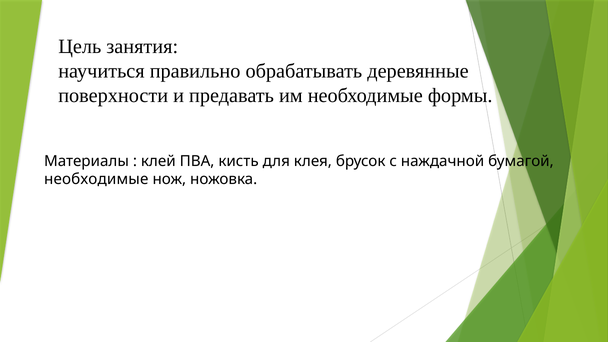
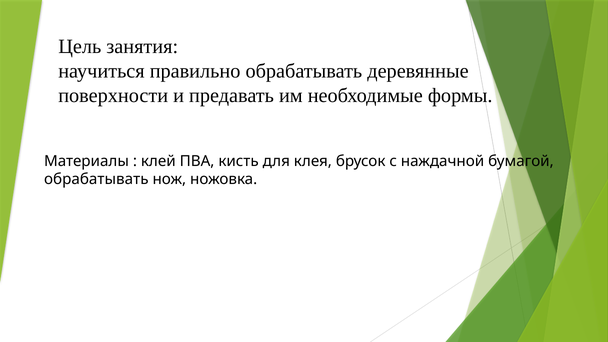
необходимые at (96, 179): необходимые -> обрабатывать
